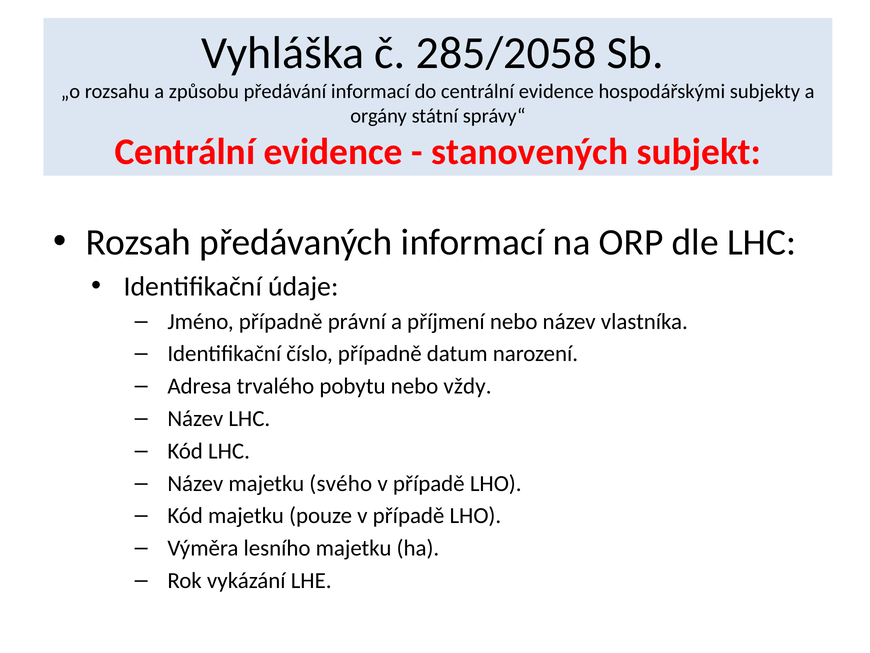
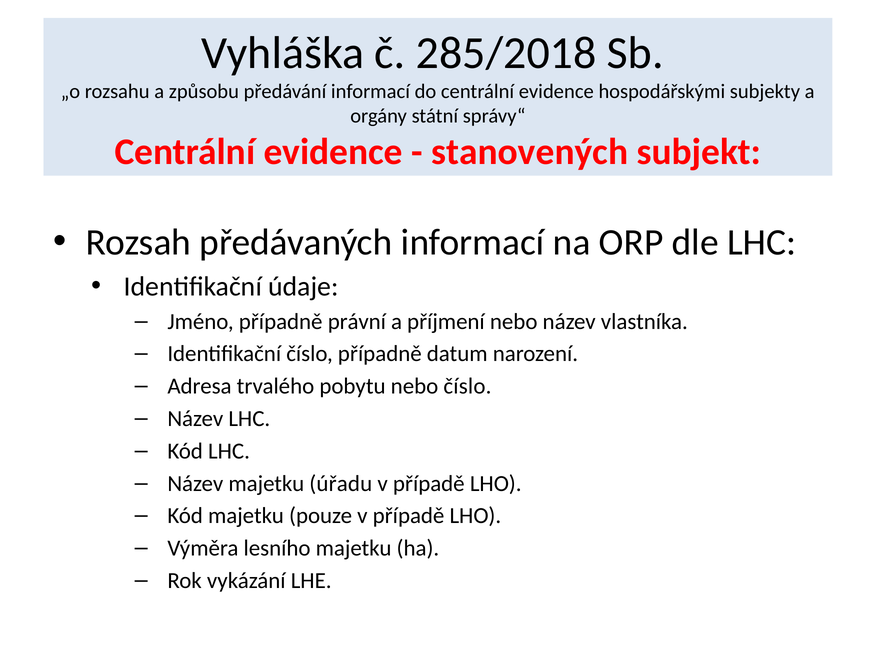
285/2058: 285/2058 -> 285/2018
nebo vždy: vždy -> číslo
svého: svého -> úřadu
